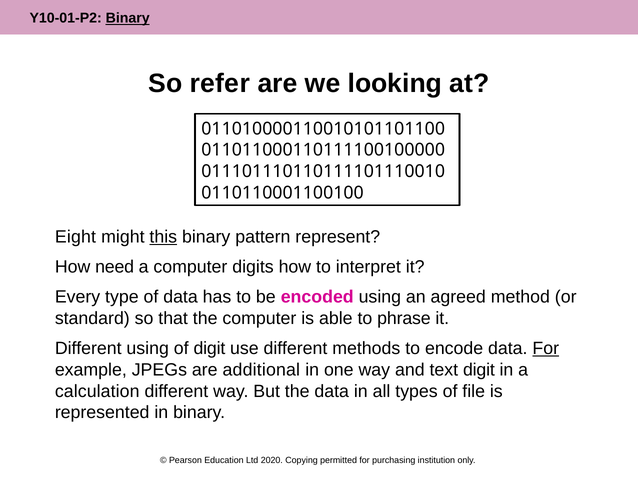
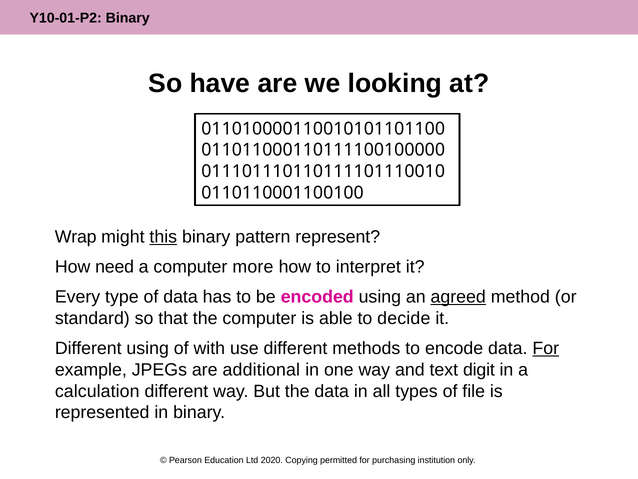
Binary at (128, 18) underline: present -> none
refer: refer -> have
Eight: Eight -> Wrap
digits: digits -> more
agreed underline: none -> present
phrase: phrase -> decide
of digit: digit -> with
